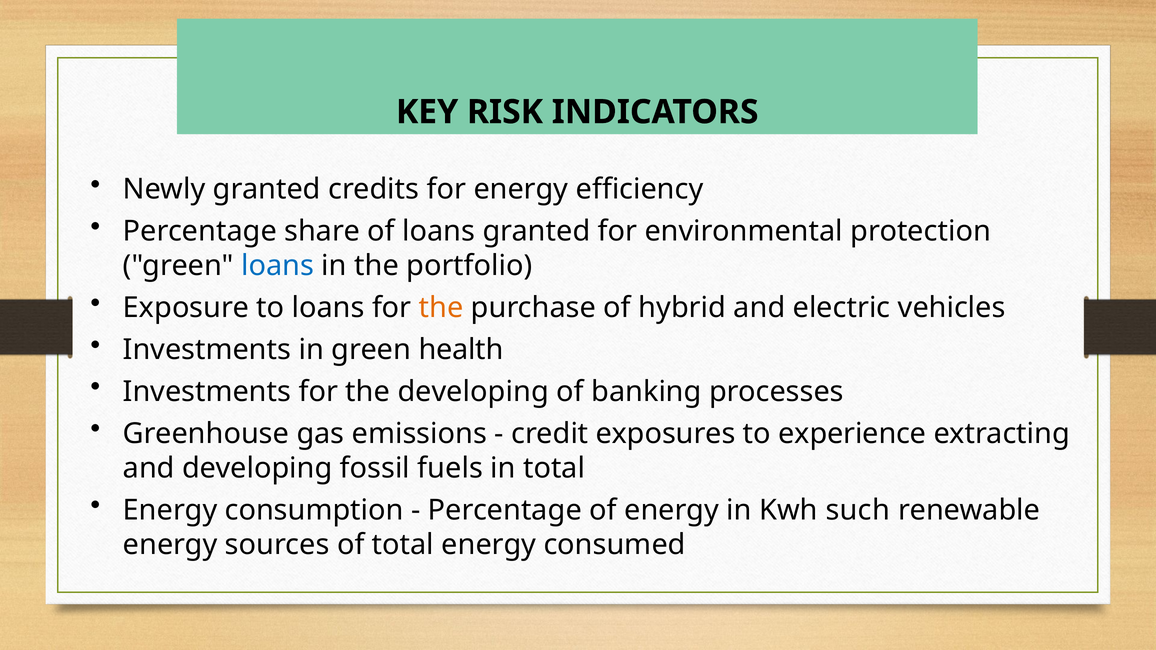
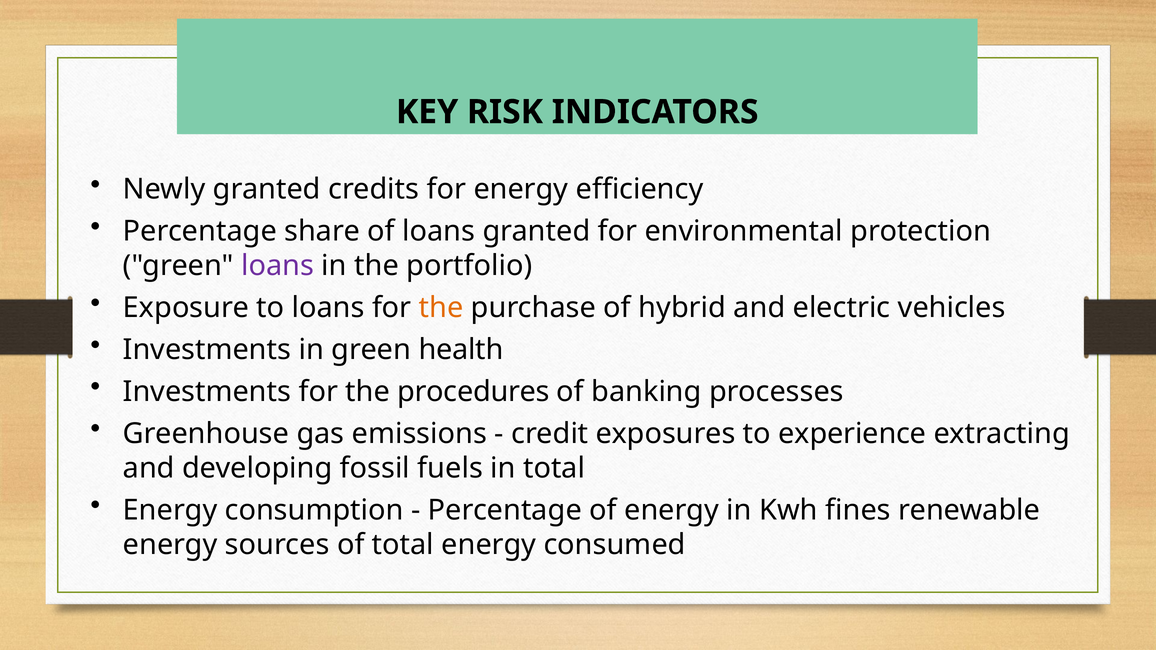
loans at (278, 266) colour: blue -> purple
the developing: developing -> procedures
such: such -> fines
